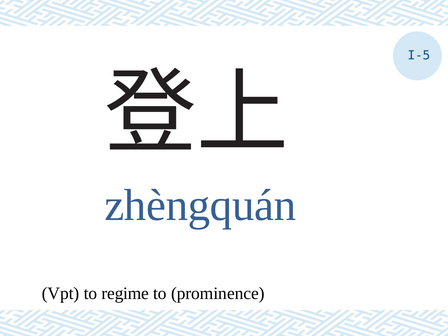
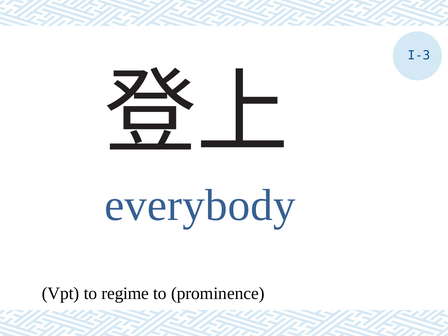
I-5: I-5 -> I-3
zhèngquán: zhèngquán -> everybody
